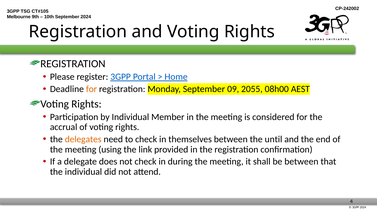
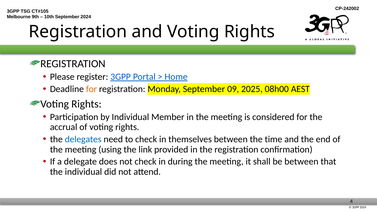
2055: 2055 -> 2025
delegates colour: orange -> blue
until: until -> time
